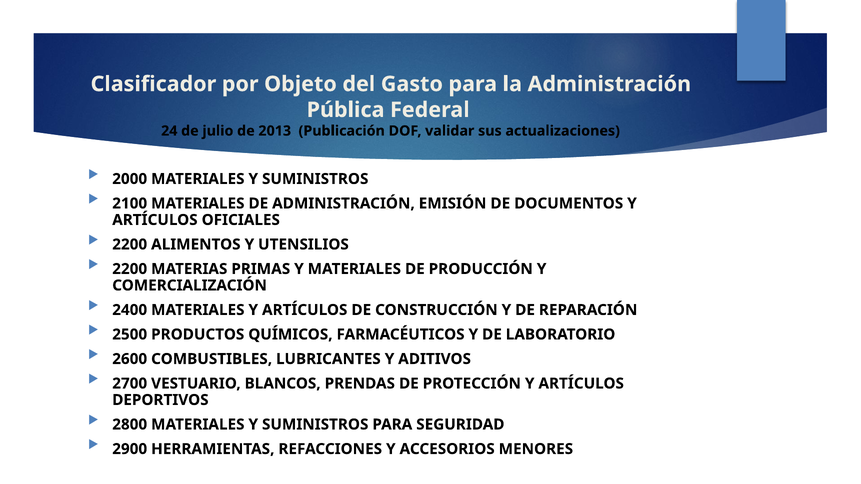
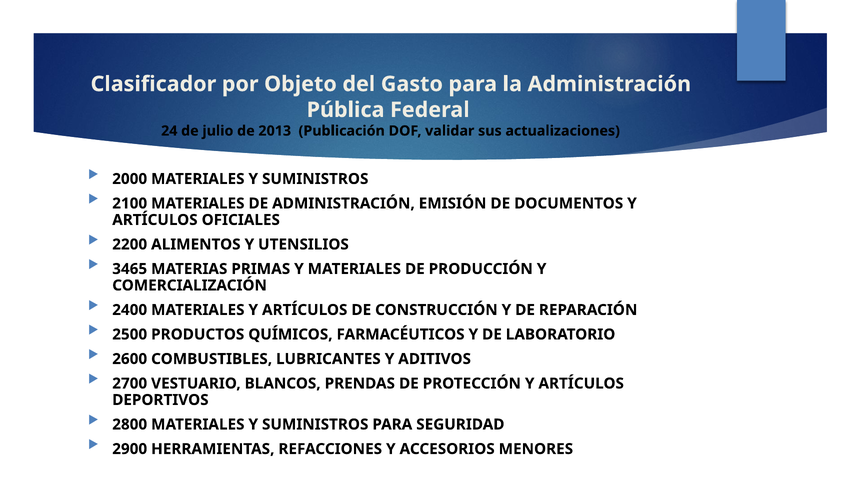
2200 at (130, 269): 2200 -> 3465
